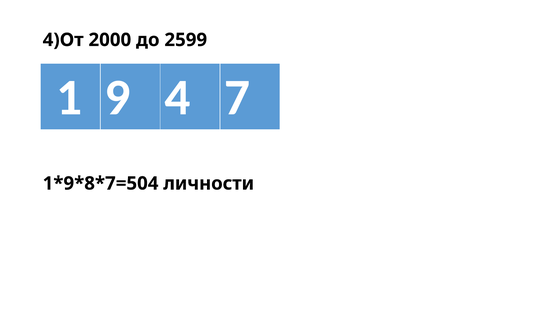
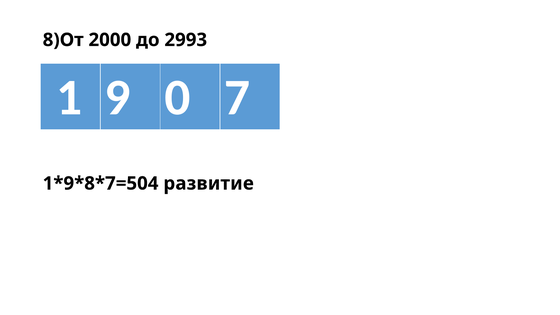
4)От: 4)От -> 8)От
2599: 2599 -> 2993
4: 4 -> 0
личности: личности -> развитие
